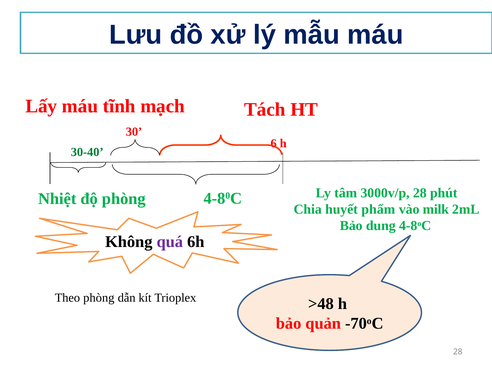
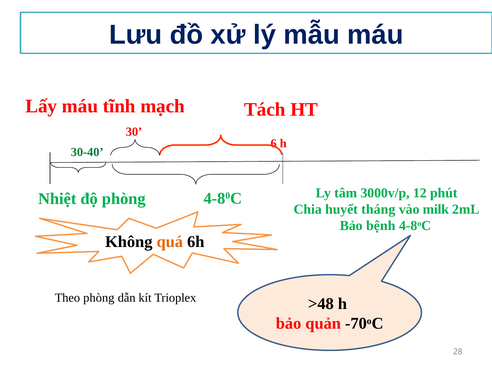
3000v/p 28: 28 -> 12
phẩm: phẩm -> tháng
dung: dung -> bệnh
quá colour: purple -> orange
